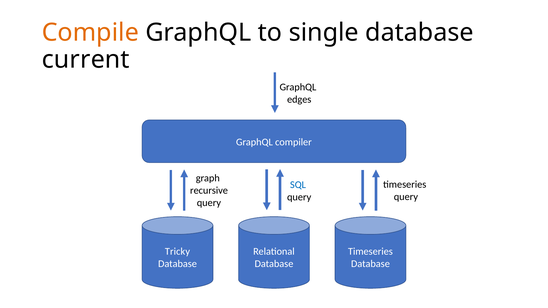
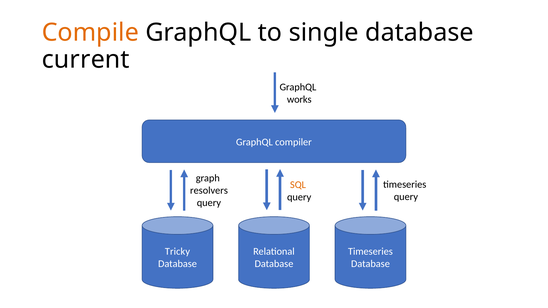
edges: edges -> works
SQL colour: blue -> orange
recursive: recursive -> resolvers
